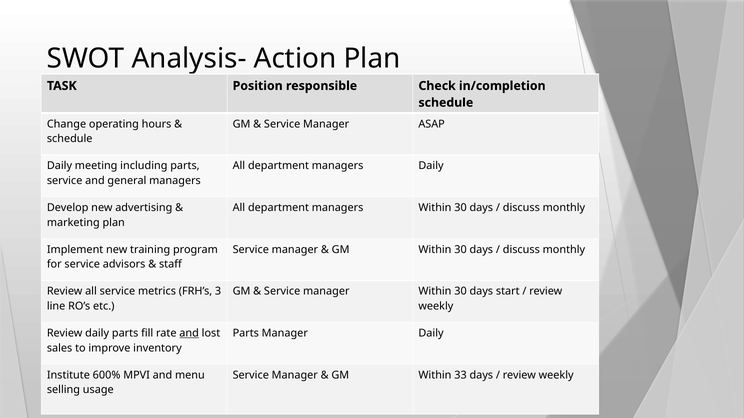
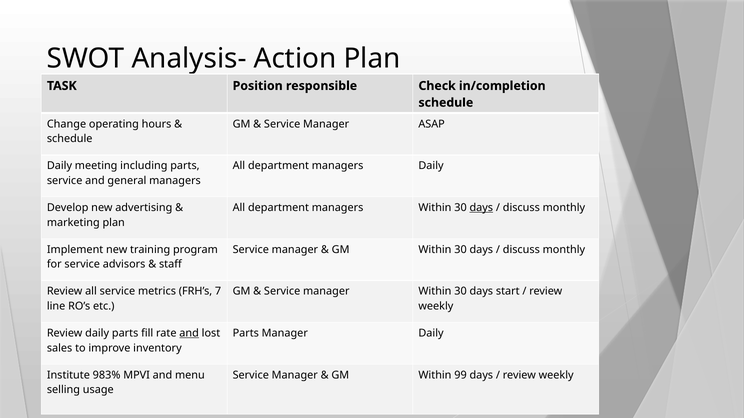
days at (481, 208) underline: none -> present
3: 3 -> 7
600%: 600% -> 983%
33: 33 -> 99
